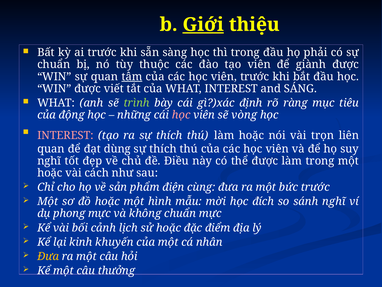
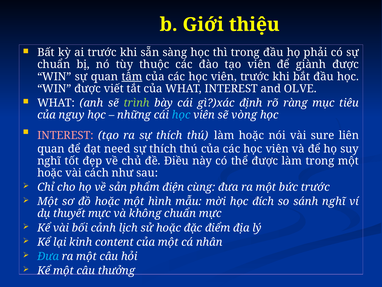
Giới underline: present -> none
SÁNG: SÁNG -> OLVE
động: động -> nguy
học at (181, 115) colour: pink -> light blue
trọn: trọn -> sure
dùng: dùng -> need
phong: phong -> thuyết
khuyến: khuyến -> content
Đưa at (48, 256) colour: yellow -> light blue
